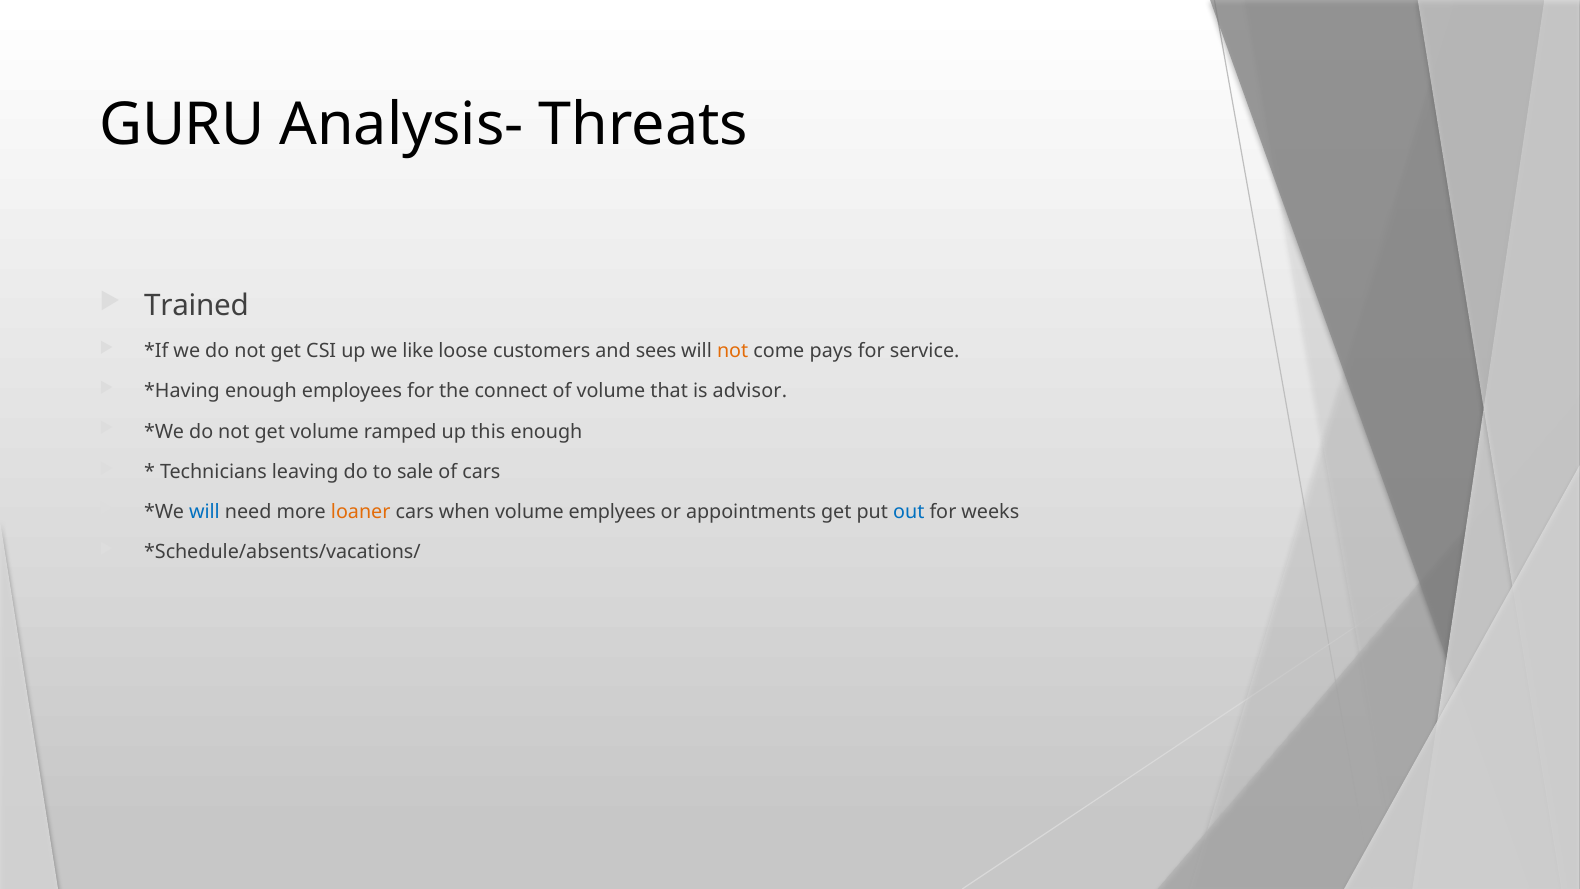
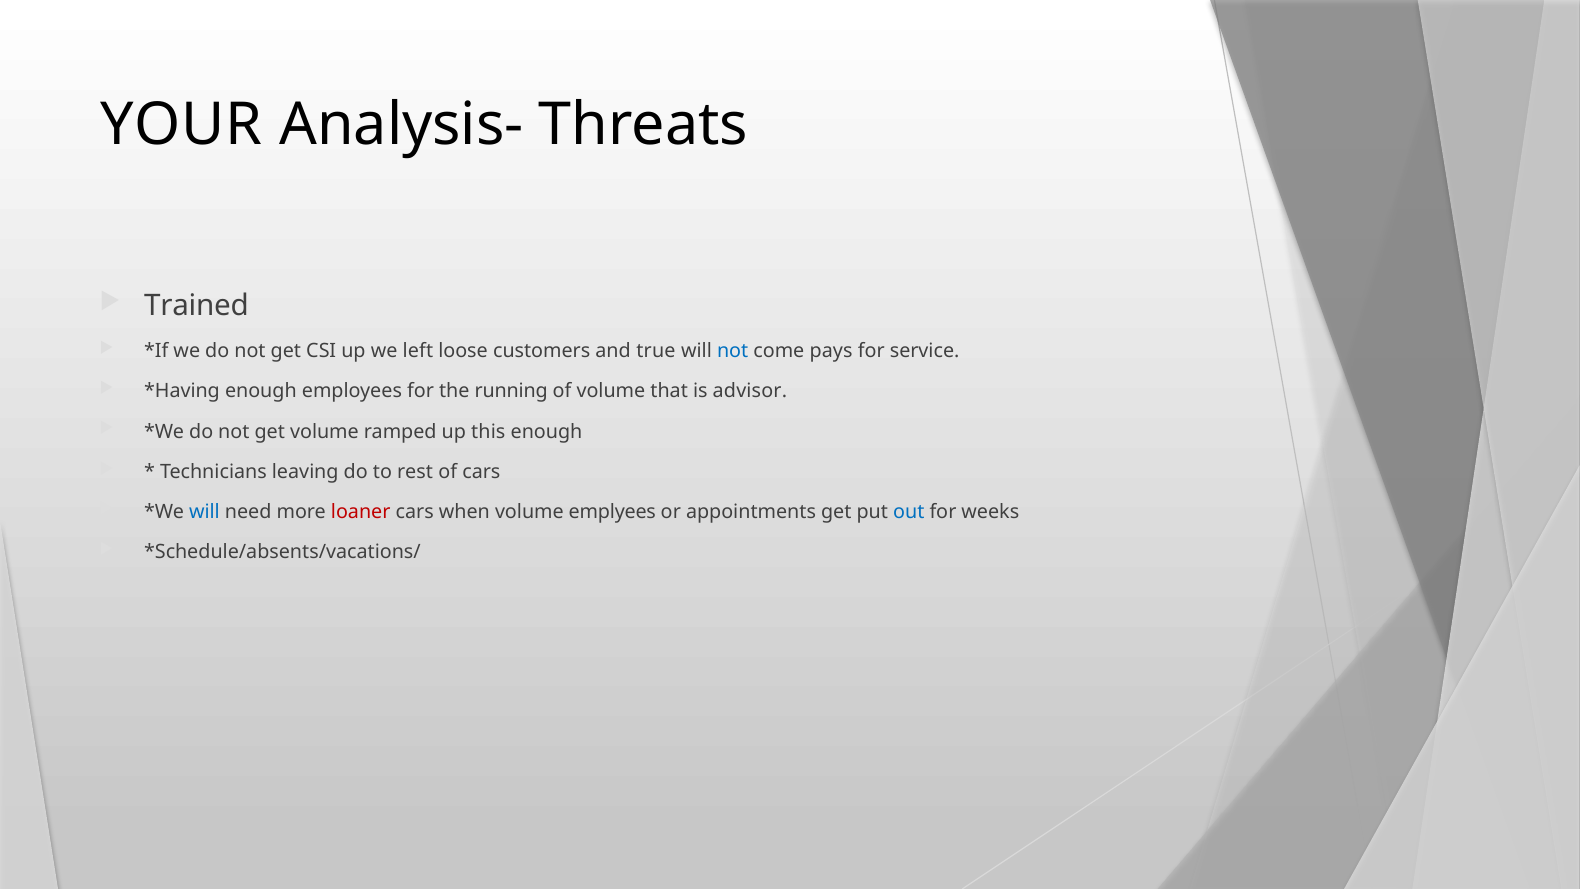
GURU: GURU -> YOUR
like: like -> left
sees: sees -> true
not at (733, 351) colour: orange -> blue
connect: connect -> running
sale: sale -> rest
loaner colour: orange -> red
